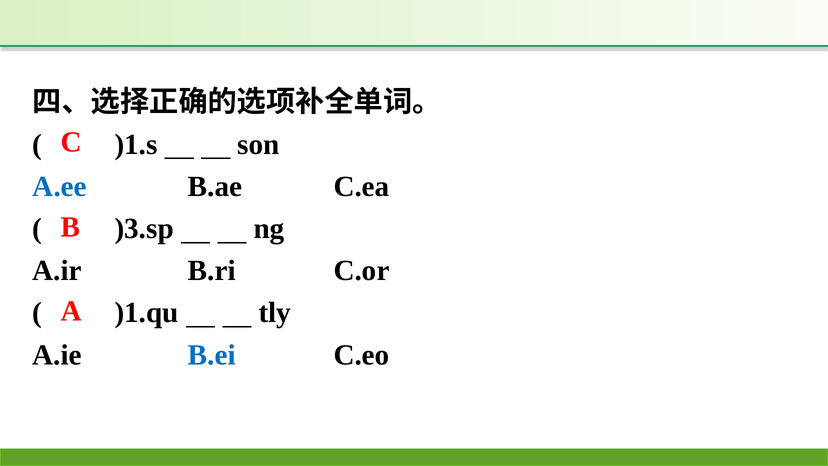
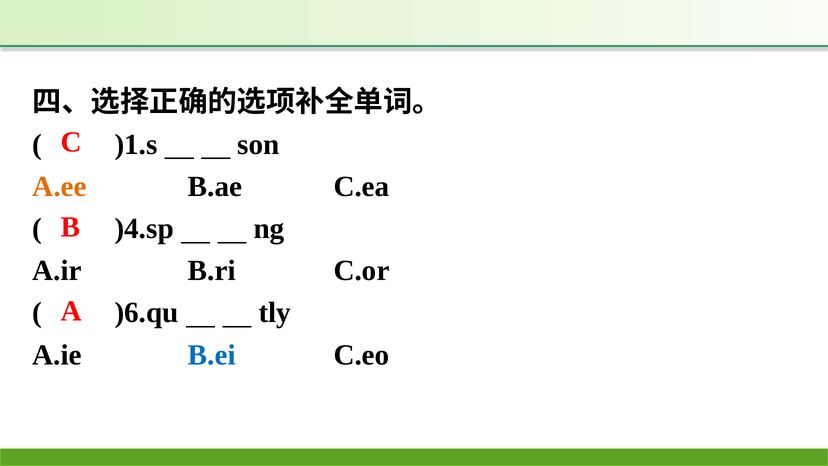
A.ee colour: blue -> orange
)3.sp: )3.sp -> )4.sp
)1.qu: )1.qu -> )6.qu
